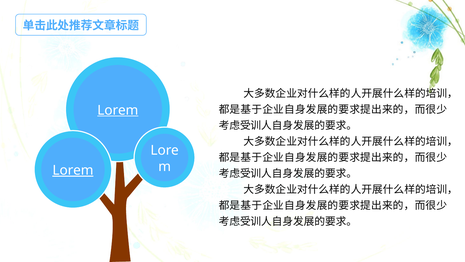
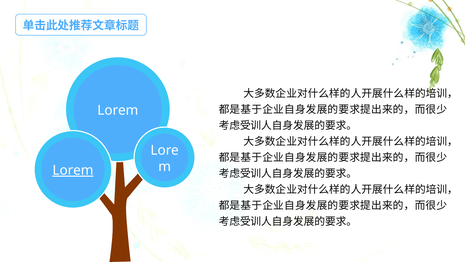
Lorem at (118, 110) underline: present -> none
